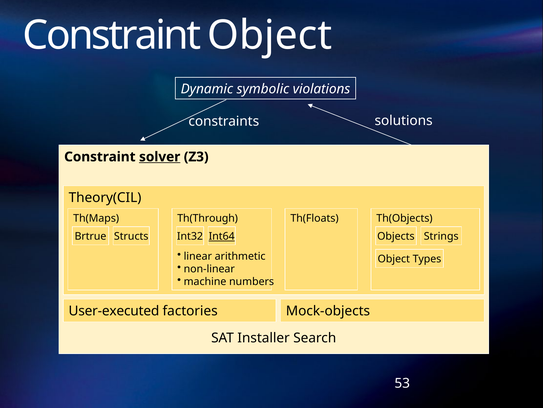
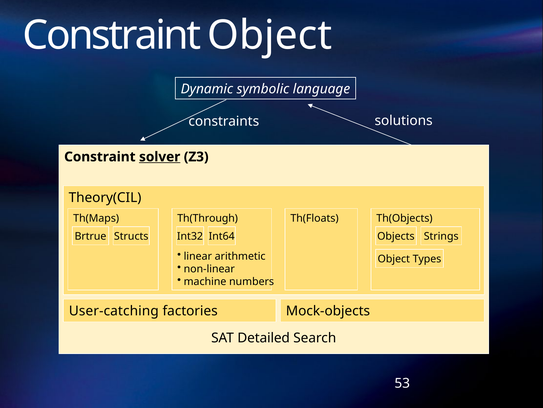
violations: violations -> language
Int64 underline: present -> none
User-executed: User-executed -> User-catching
Installer: Installer -> Detailed
